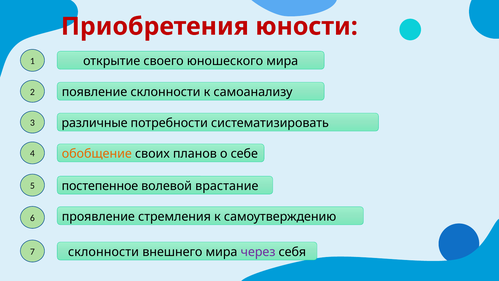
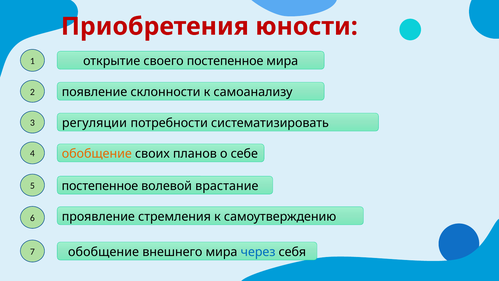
своего юношеского: юношеского -> постепенное
различные: различные -> регуляции
склонности at (104, 252): склонности -> обобщение
через colour: purple -> blue
